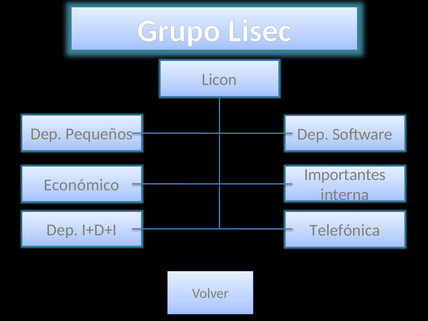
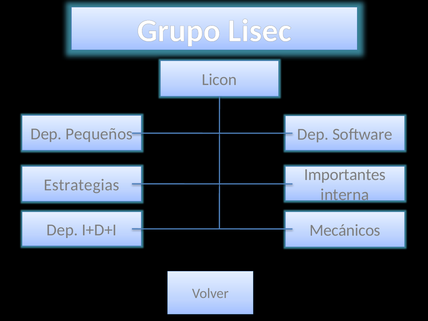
Económico: Económico -> Estrategias
Telefónica: Telefónica -> Mecánicos
